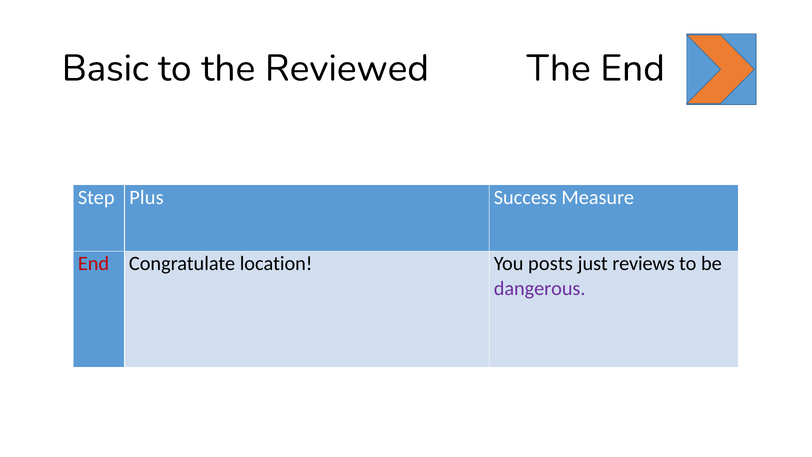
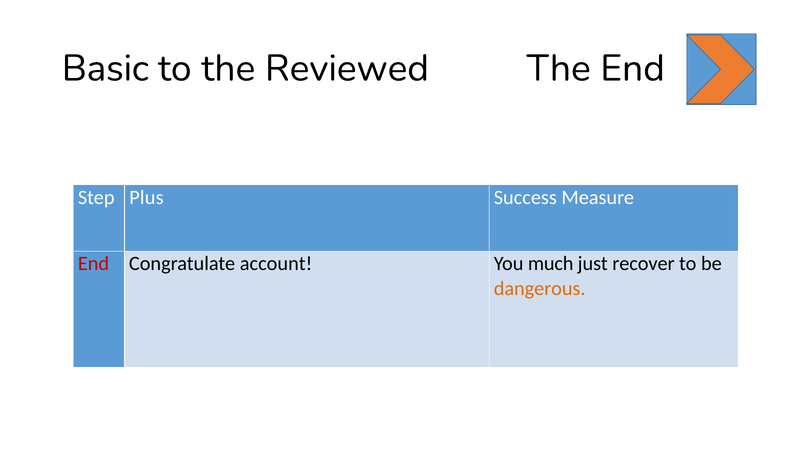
location: location -> account
posts: posts -> much
reviews: reviews -> recover
dangerous colour: purple -> orange
